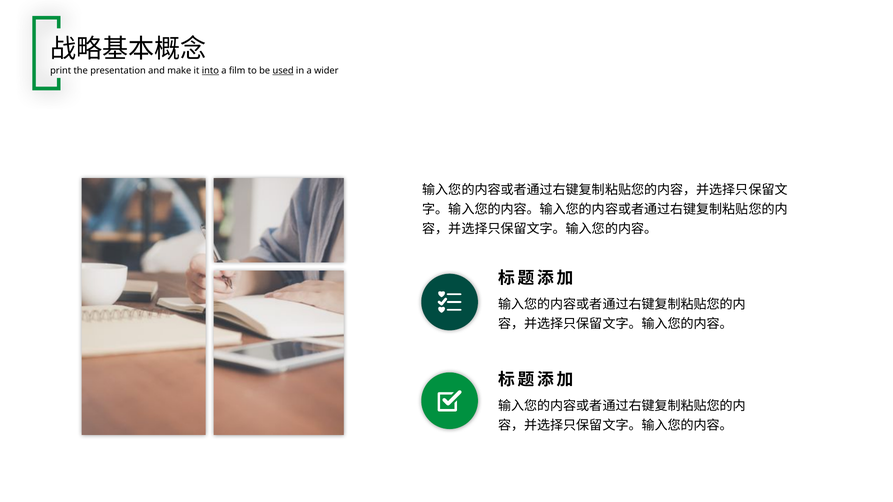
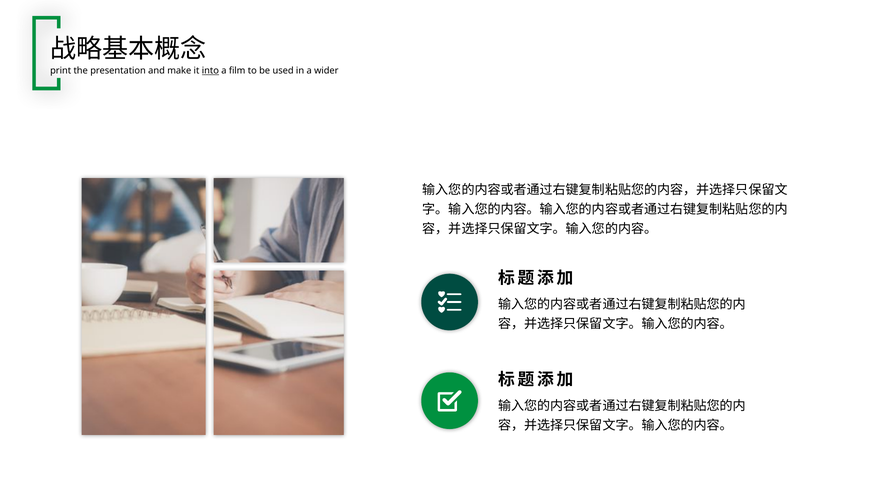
used underline: present -> none
